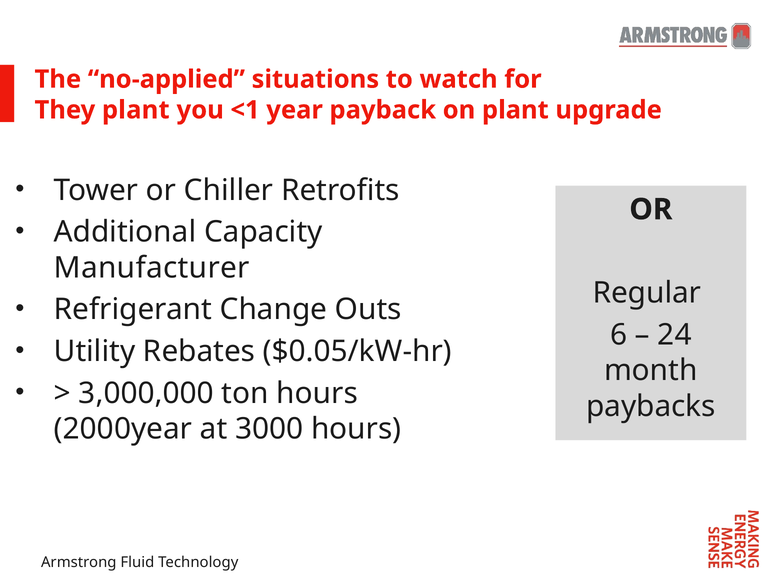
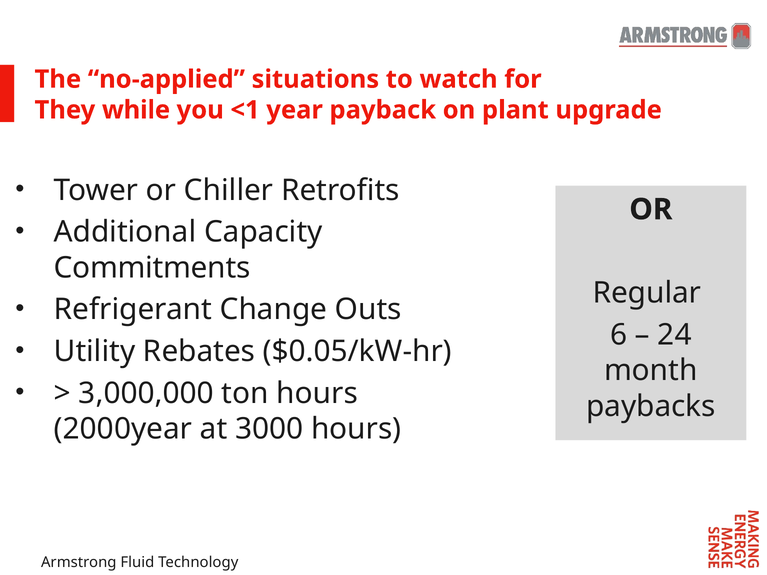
They plant: plant -> while
Manufacturer: Manufacturer -> Commitments
